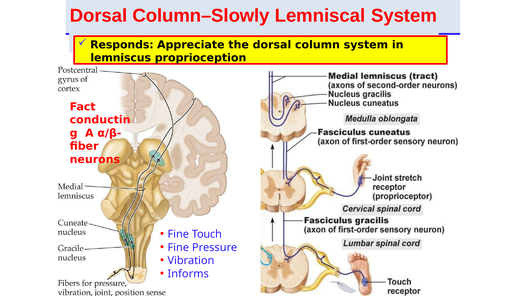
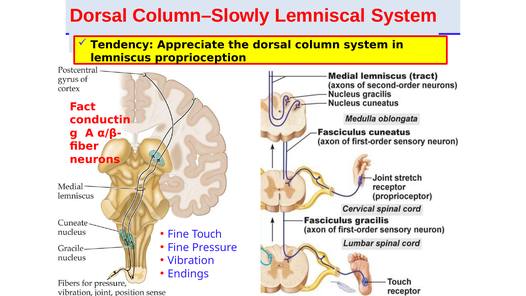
Responds: Responds -> Tendency
Informs: Informs -> Endings
